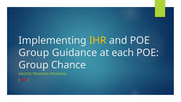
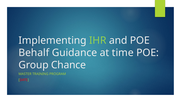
IHR colour: yellow -> light green
Group at (34, 53): Group -> Behalf
each: each -> time
